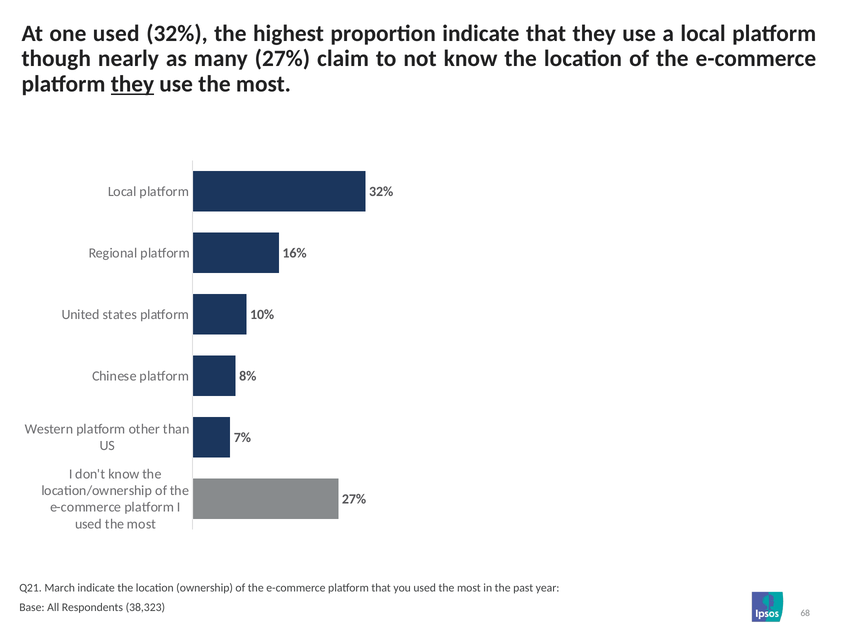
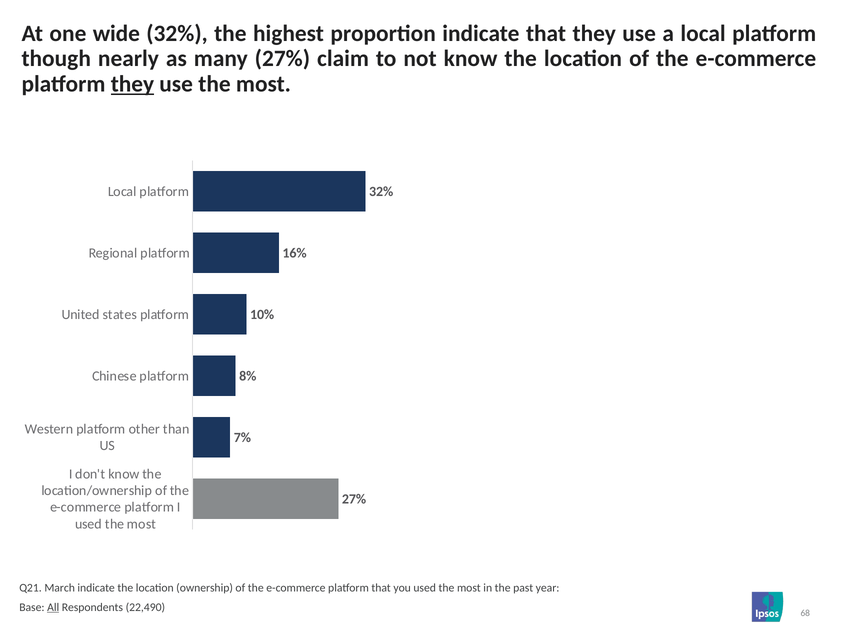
one used: used -> wide
All underline: none -> present
38,323: 38,323 -> 22,490
